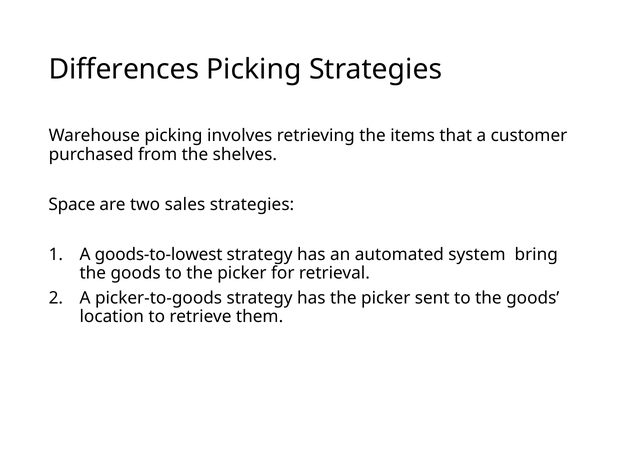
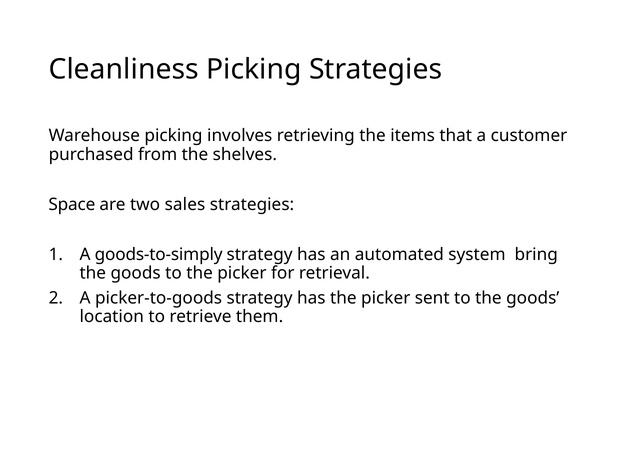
Differences: Differences -> Cleanliness
goods-to-lowest: goods-to-lowest -> goods-to-simply
